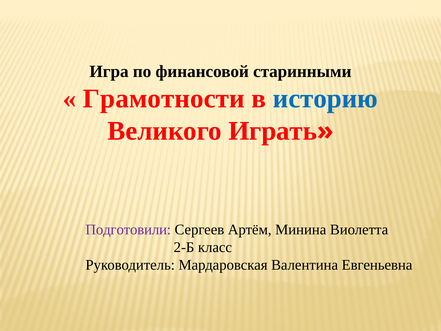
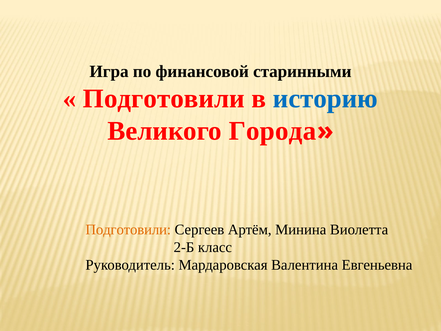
Грамотности at (164, 99): Грамотности -> Подготовили
Играть: Играть -> Города
Подготовили at (128, 229) colour: purple -> orange
